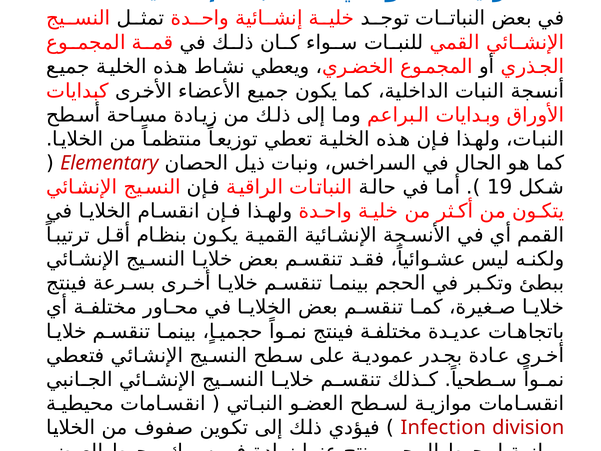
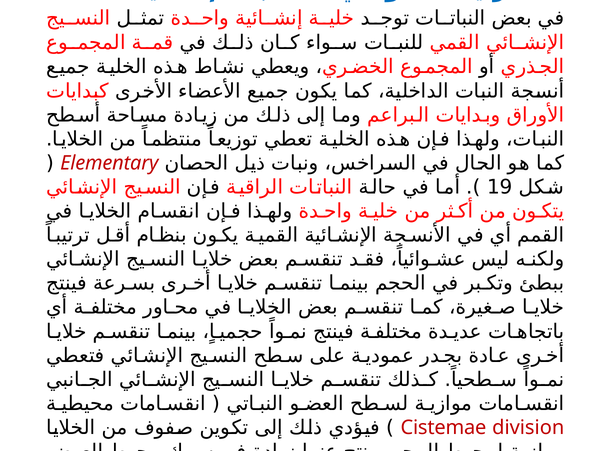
Infection: Infection -> Cistemae
